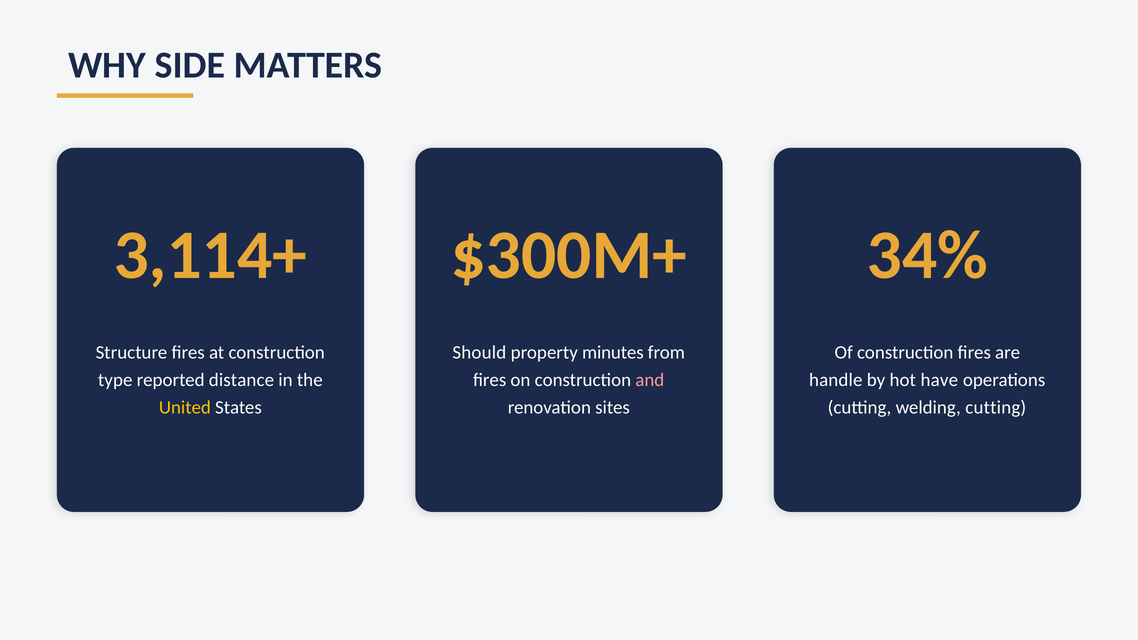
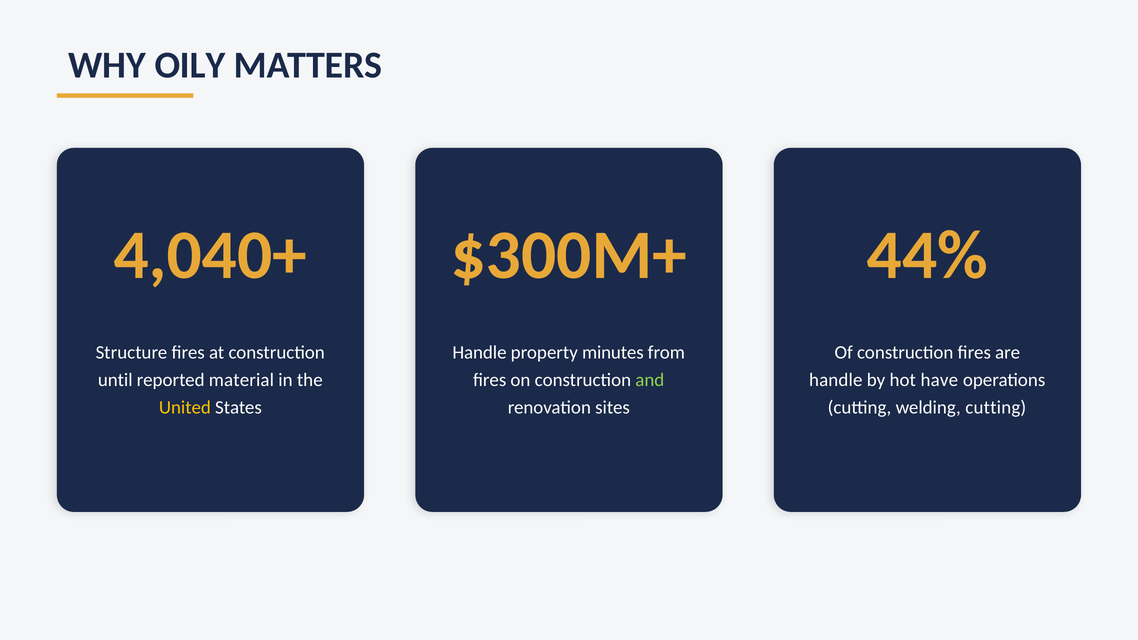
SIDE: SIDE -> OILY
3,114+: 3,114+ -> 4,040+
34%: 34% -> 44%
Should at (479, 353): Should -> Handle
type: type -> until
distance: distance -> material
and colour: pink -> light green
